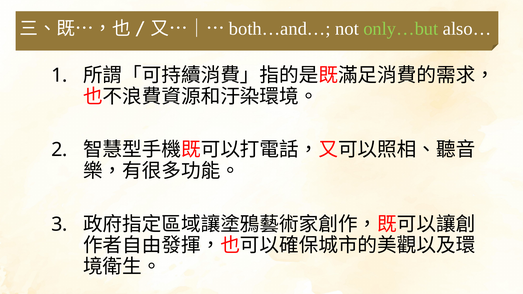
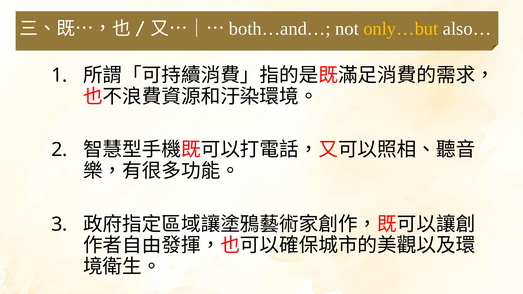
only…but colour: light green -> yellow
